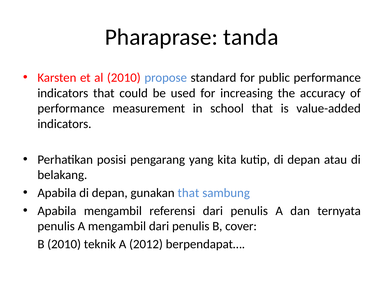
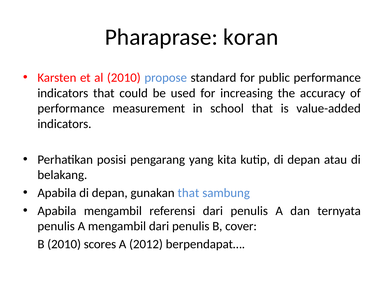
tanda: tanda -> koran
teknik: teknik -> scores
